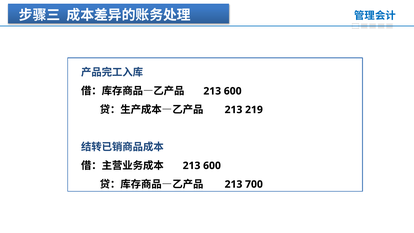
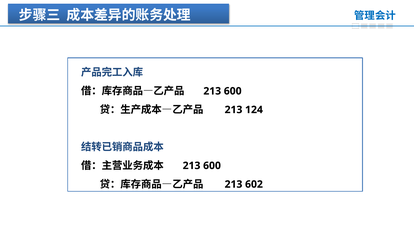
219: 219 -> 124
700: 700 -> 602
